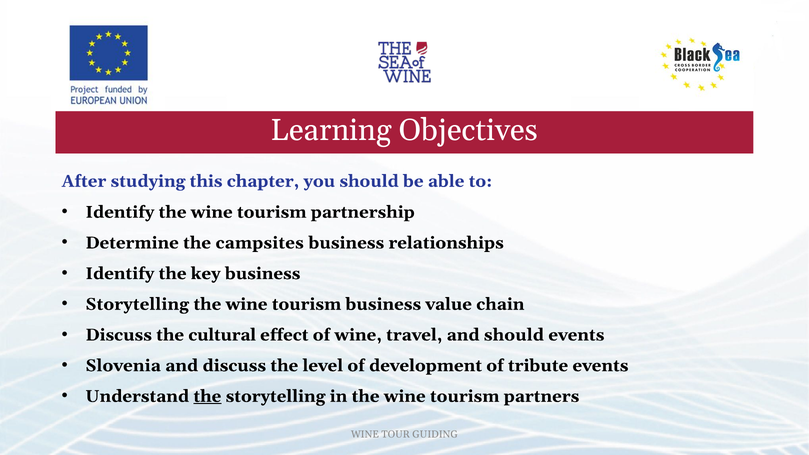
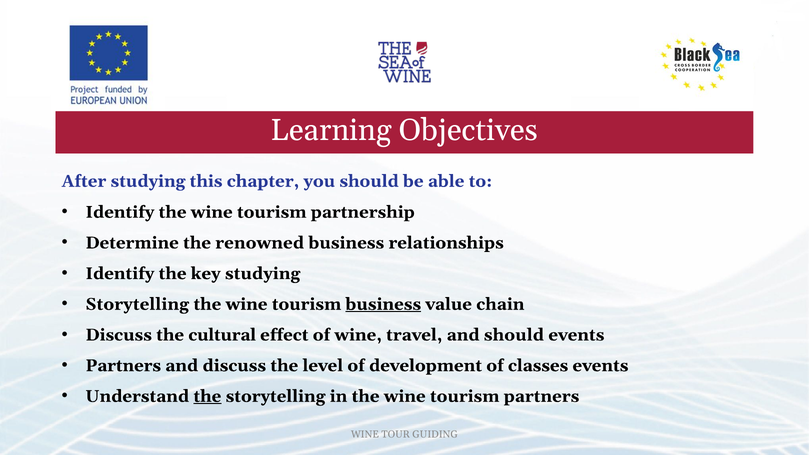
campsites: campsites -> renowned
key business: business -> studying
business at (383, 304) underline: none -> present
Slovenia at (123, 366): Slovenia -> Partners
tribute: tribute -> classes
